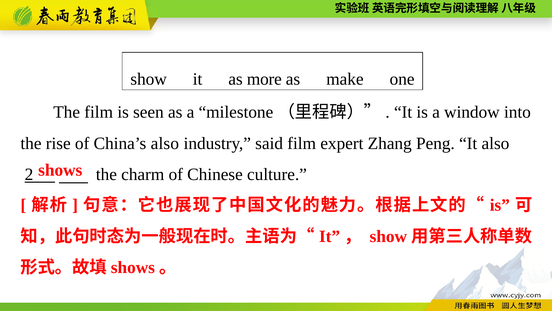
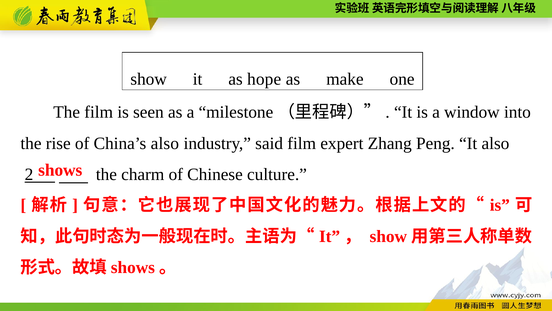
more: more -> hope
